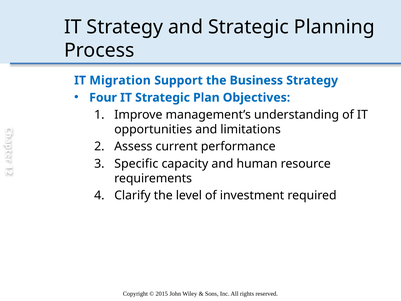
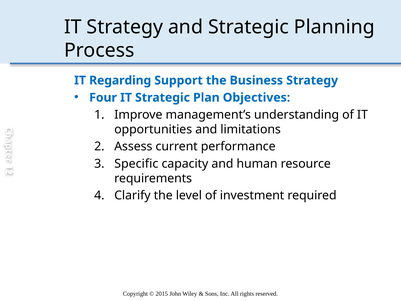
Migration: Migration -> Regarding
